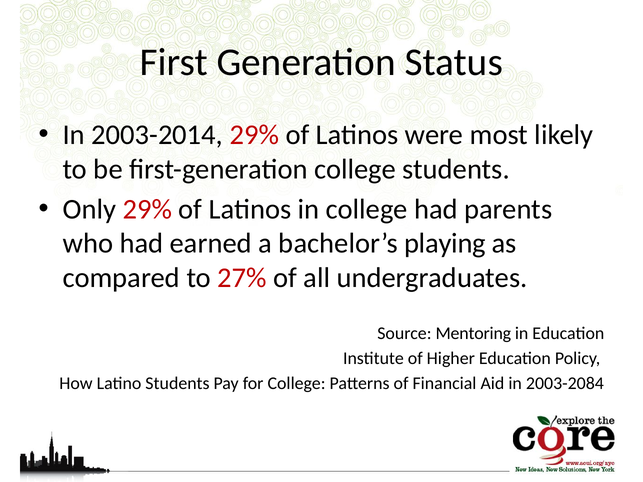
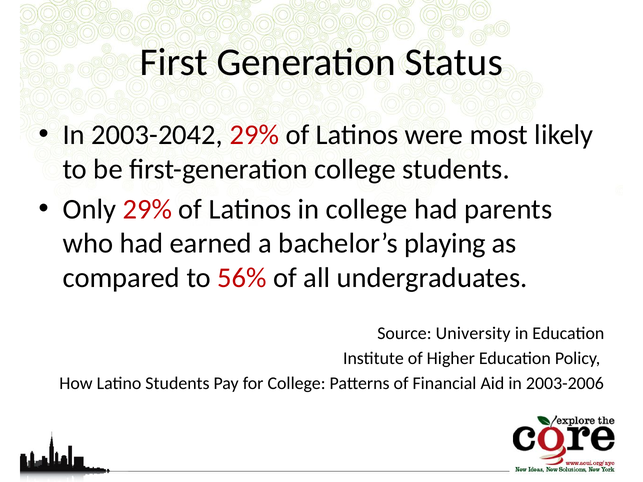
2003-2014: 2003-2014 -> 2003-2042
27%: 27% -> 56%
Mentoring: Mentoring -> University
2003-2084: 2003-2084 -> 2003-2006
